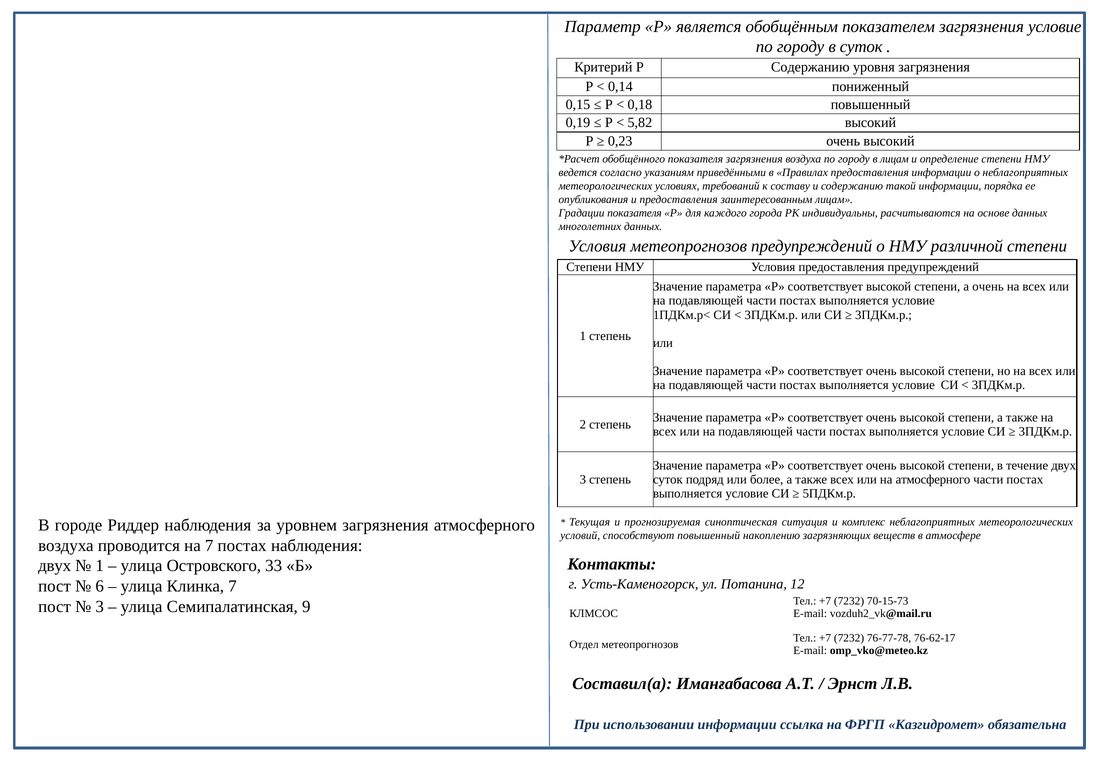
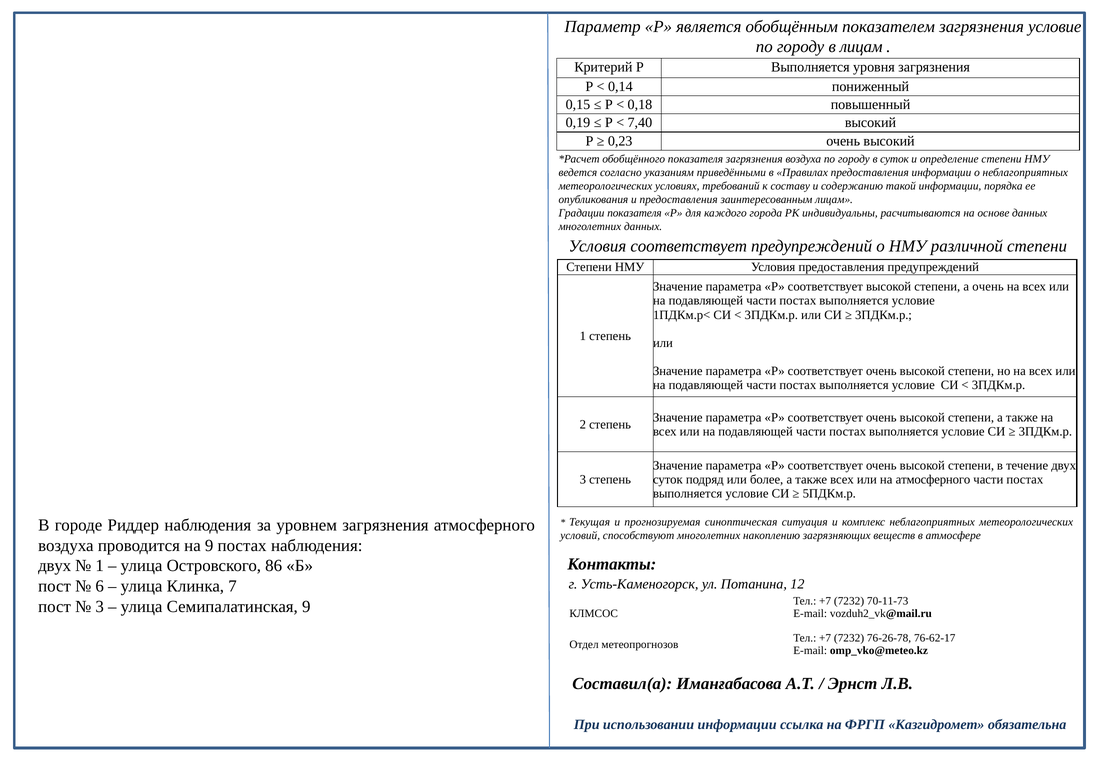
в суток: суток -> лицам
Р Содержанию: Содержанию -> Выполняется
5,82: 5,82 -> 7,40
в лицам: лицам -> суток
Условия метеопрогнозов: метеопрогнозов -> соответствует
способствуют повышенный: повышенный -> многолетних
на 7: 7 -> 9
33: 33 -> 86
70-15-73: 70-15-73 -> 70-11-73
76-77-78: 76-77-78 -> 76-26-78
